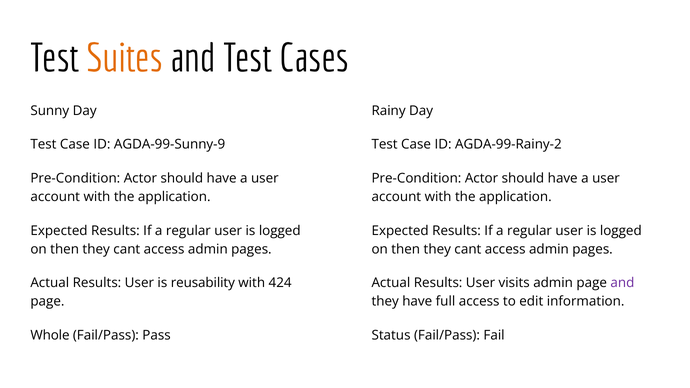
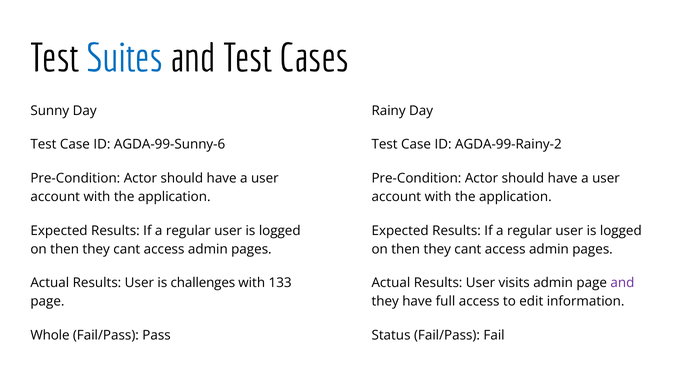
Suites colour: orange -> blue
AGDA-99-Sunny-9: AGDA-99-Sunny-9 -> AGDA-99-Sunny-6
reusability: reusability -> challenges
424: 424 -> 133
